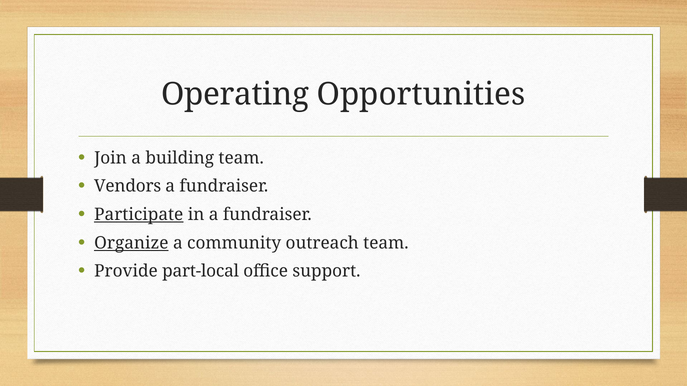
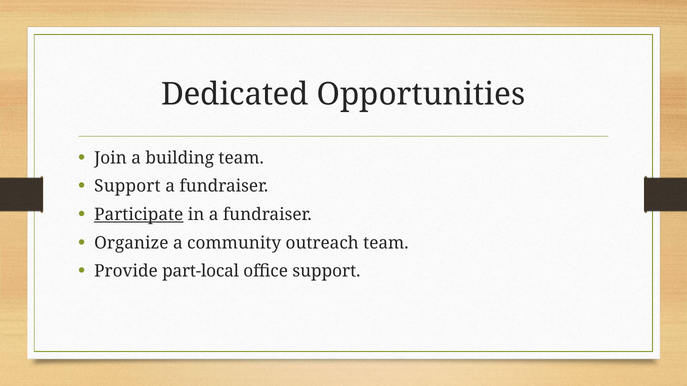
Operating: Operating -> Dedicated
Vendors at (128, 187): Vendors -> Support
Organize underline: present -> none
